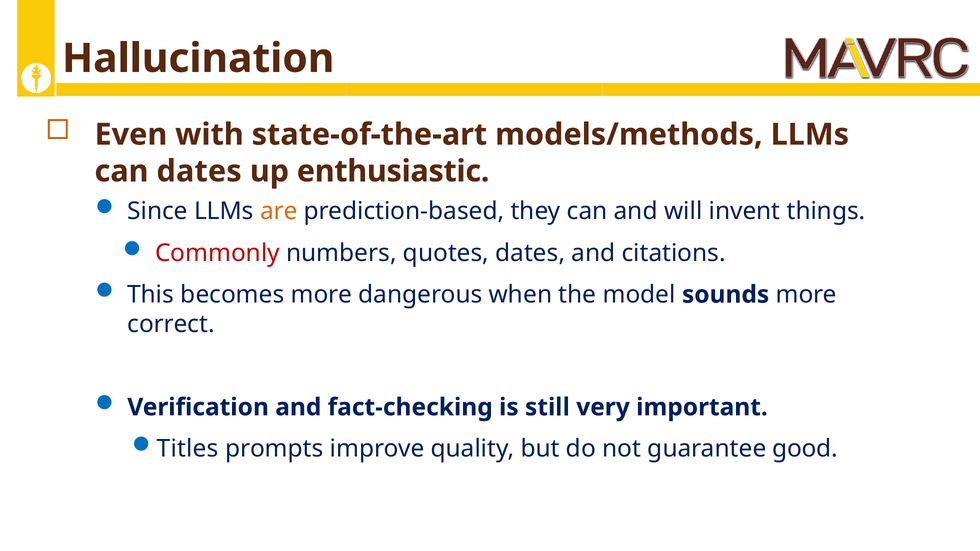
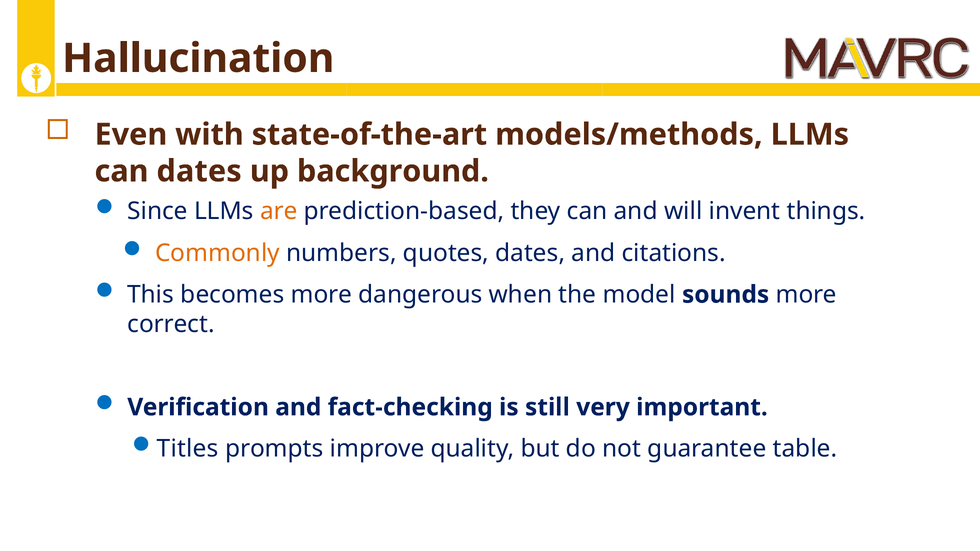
enthusiastic: enthusiastic -> background
Commonly colour: red -> orange
good: good -> table
